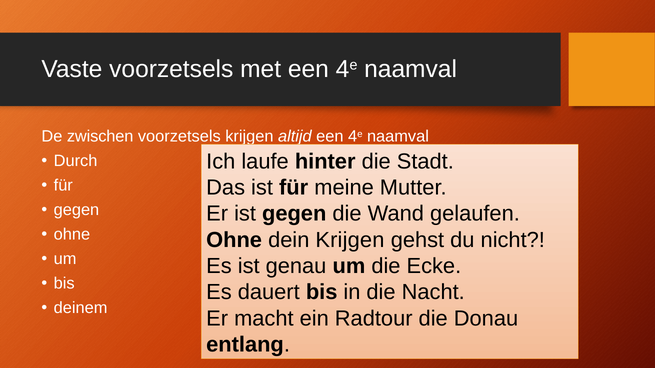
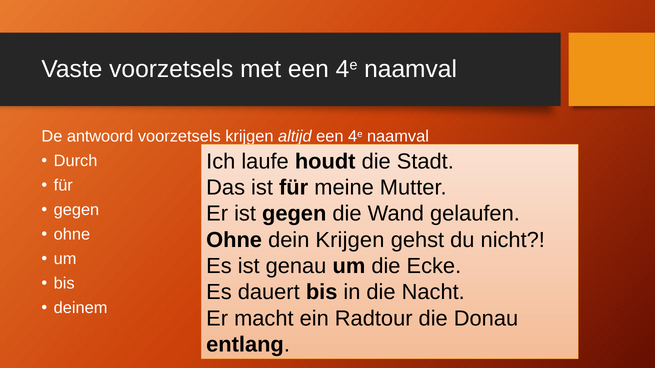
zwischen: zwischen -> antwoord
hinter: hinter -> houdt
